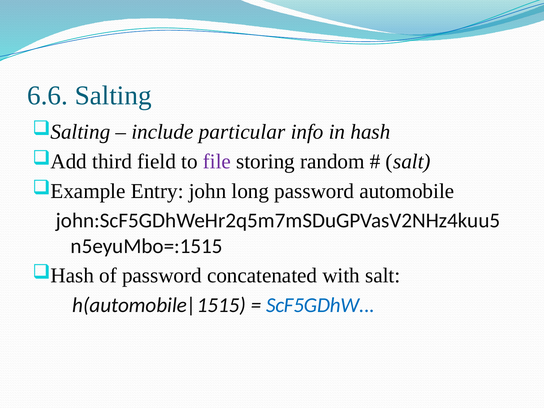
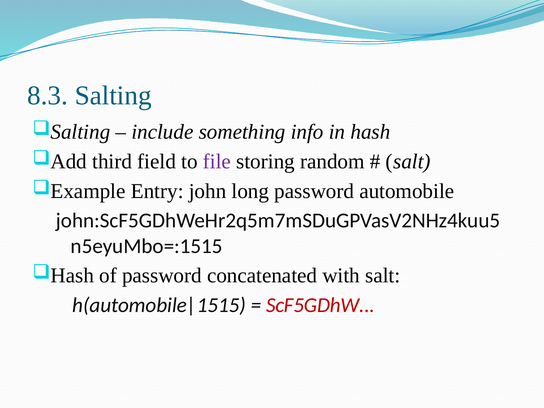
6.6: 6.6 -> 8.3
particular: particular -> something
ScF5GDhW colour: blue -> red
